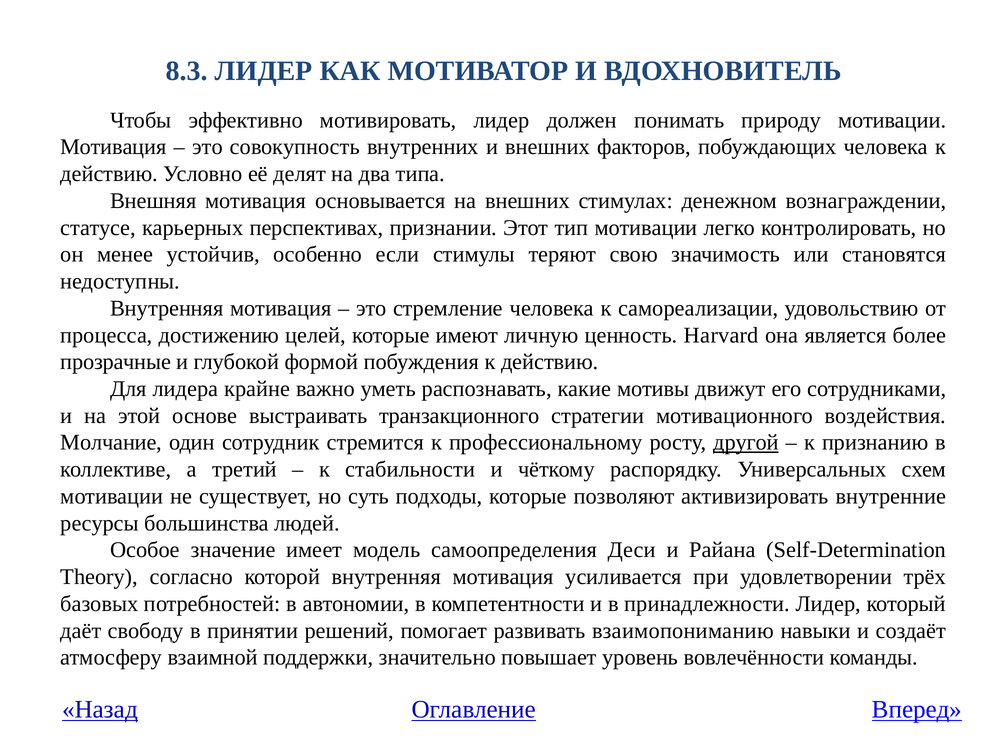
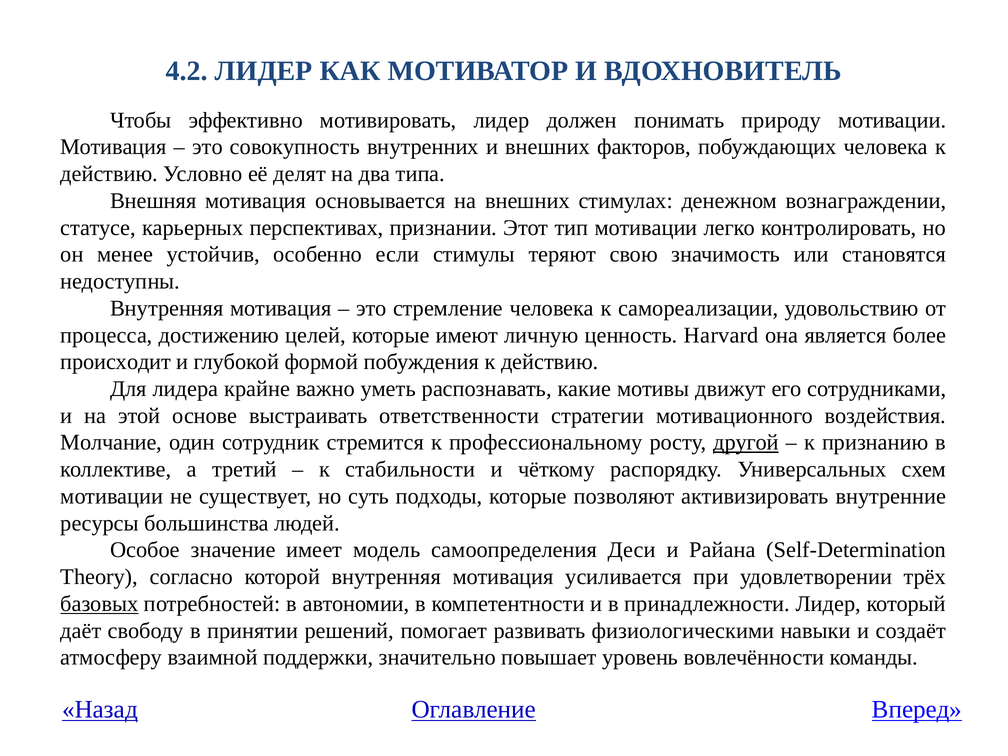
8.3: 8.3 -> 4.2
прозрачные: прозрачные -> происходит
транзакционного: транзакционного -> ответственности
базовых underline: none -> present
взаимопониманию: взаимопониманию -> физиологическими
